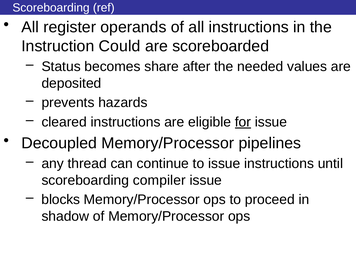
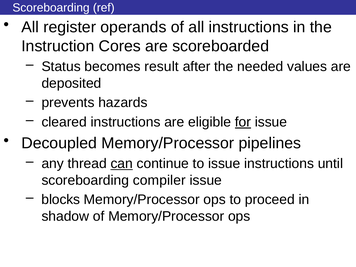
Could: Could -> Cores
share: share -> result
can underline: none -> present
